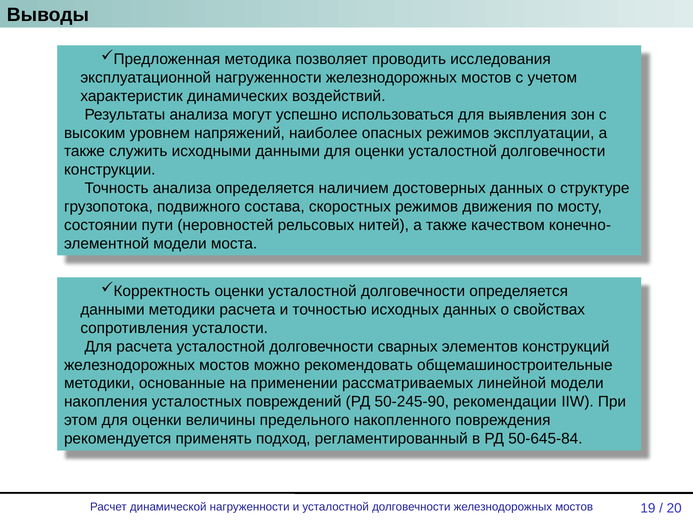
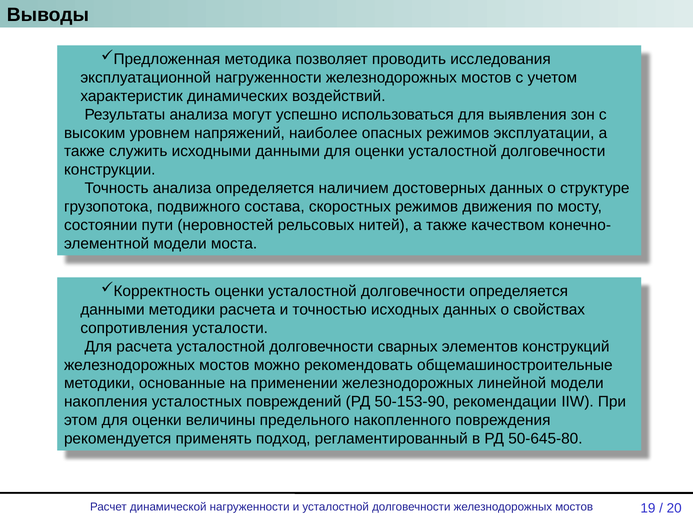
применении рассматриваемых: рассматриваемых -> железнодорожных
50-245-90: 50-245-90 -> 50-153-90
50-645-84: 50-645-84 -> 50-645-80
